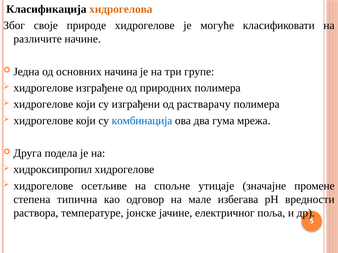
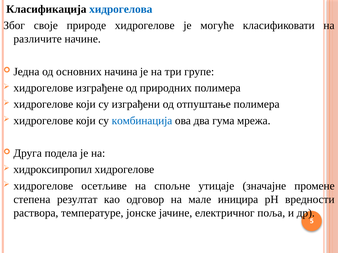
хидрогелова colour: orange -> blue
растварачу: растварачу -> отпуштање
типична: типична -> резултат
избегава: избегава -> иницира
